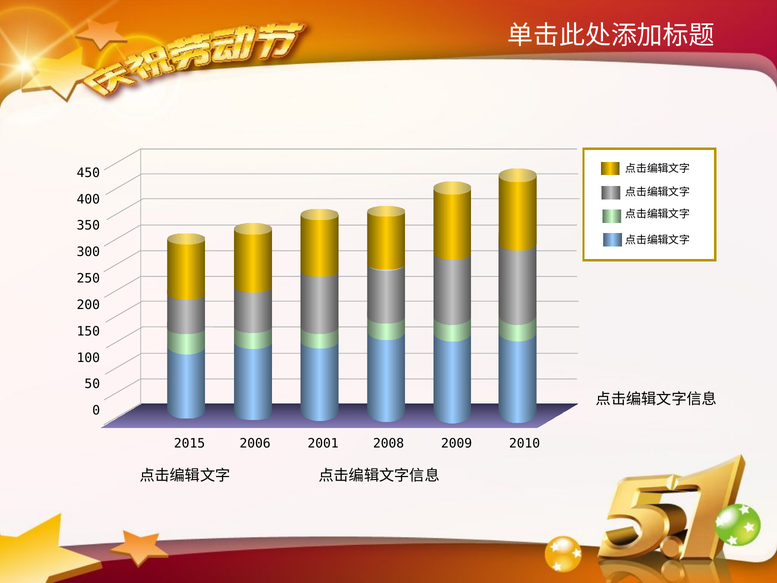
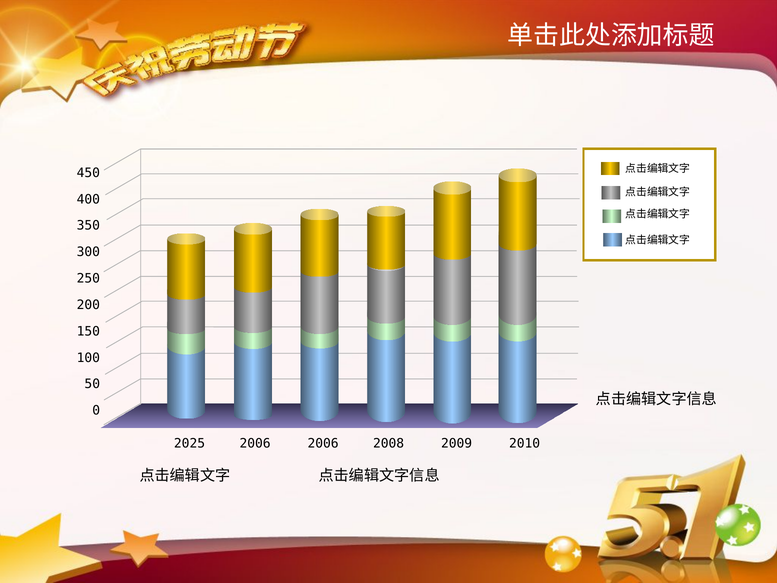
2015: 2015 -> 2025
2006 2001: 2001 -> 2006
